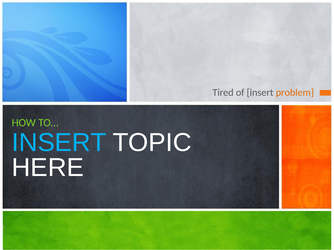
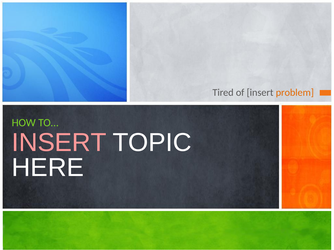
INSERT at (59, 143) colour: light blue -> pink
